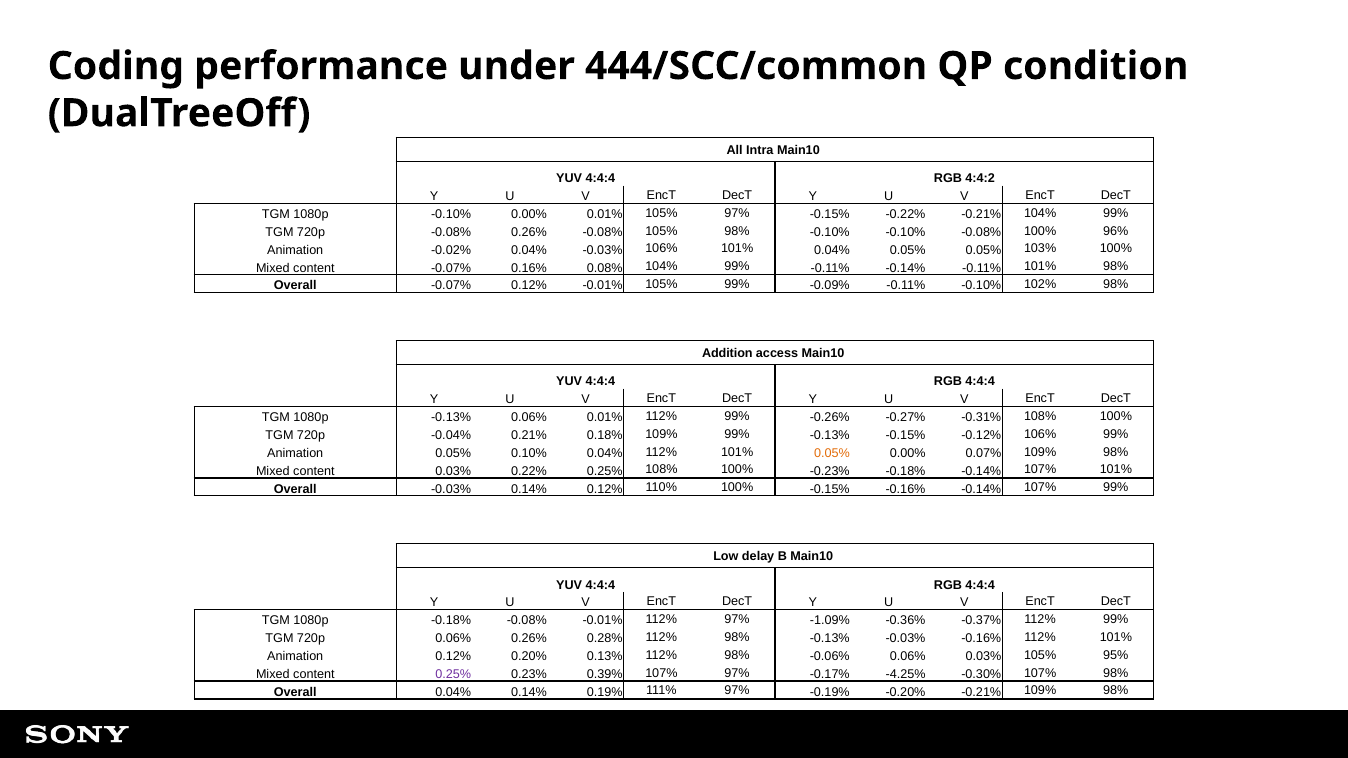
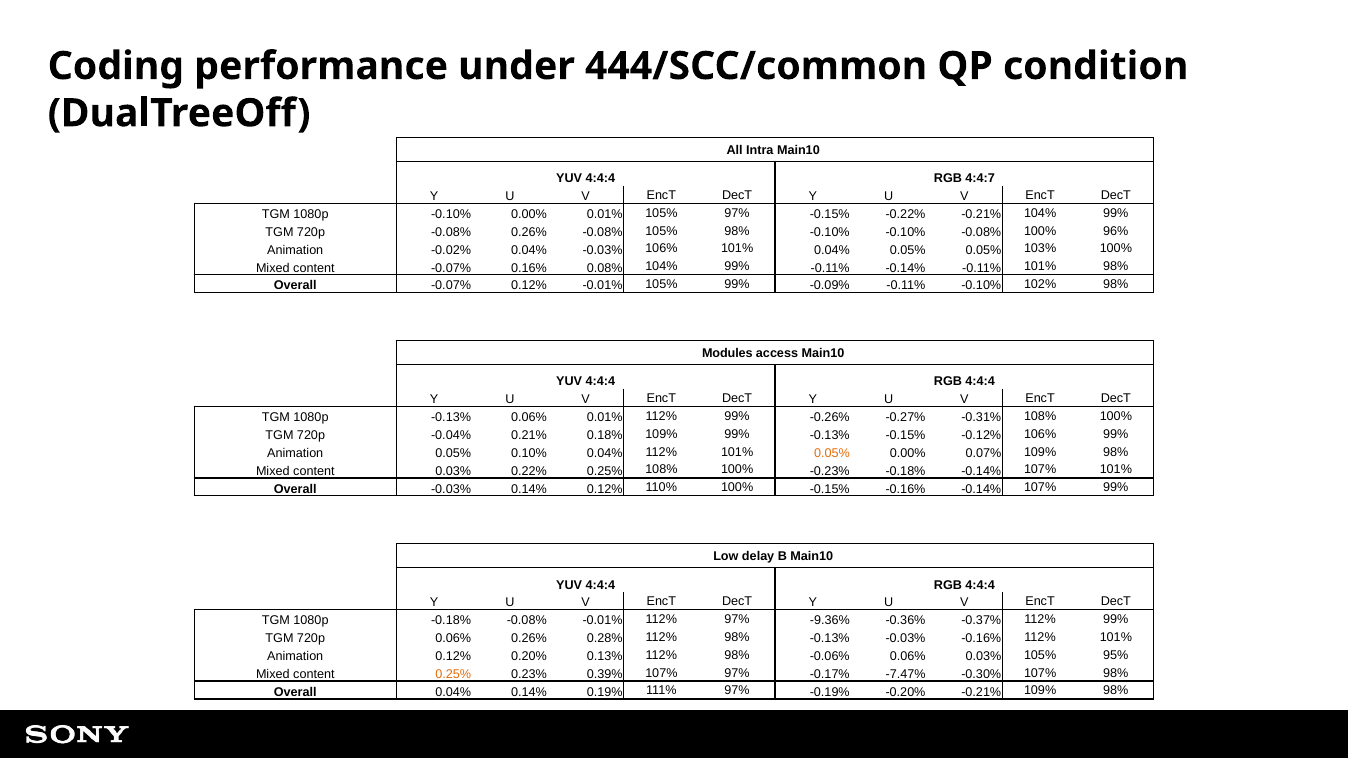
4:4:2: 4:4:2 -> 4:4:7
Addition: Addition -> Modules
-1.09%: -1.09% -> -9.36%
0.25% at (453, 674) colour: purple -> orange
-4.25%: -4.25% -> -7.47%
